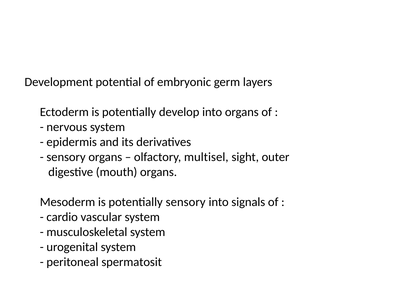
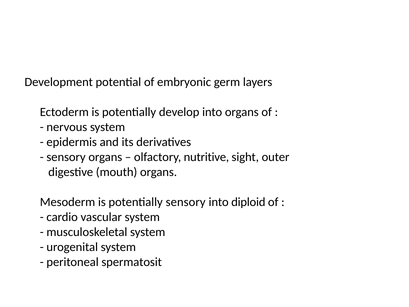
multisel: multisel -> nutritive
signals: signals -> diploid
